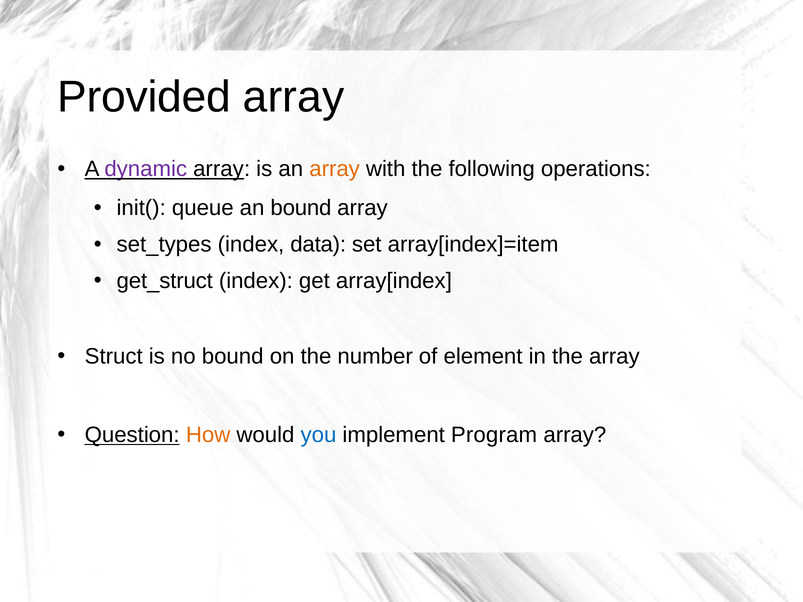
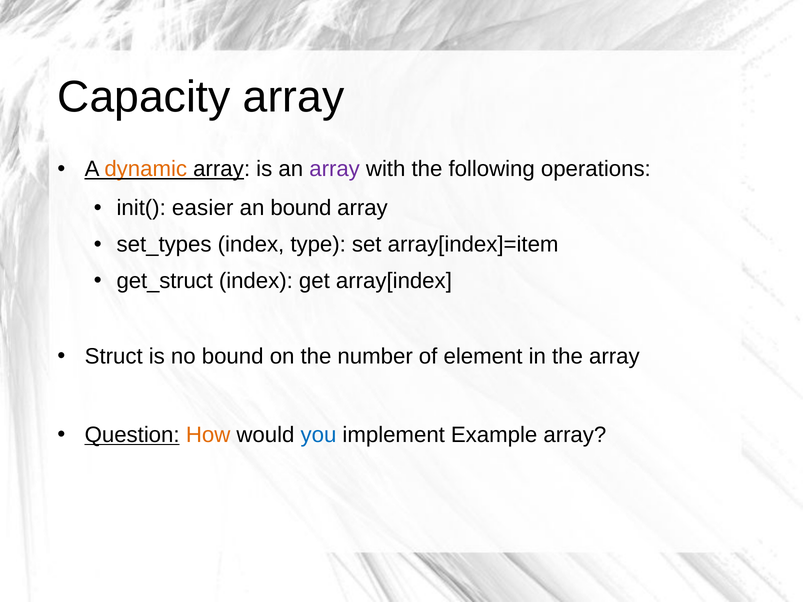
Provided: Provided -> Capacity
dynamic colour: purple -> orange
array at (335, 169) colour: orange -> purple
queue: queue -> easier
data: data -> type
Program: Program -> Example
